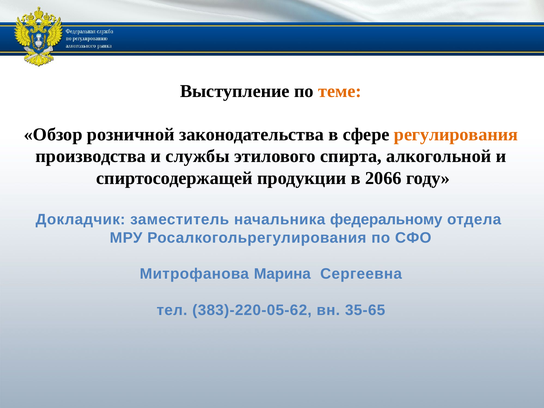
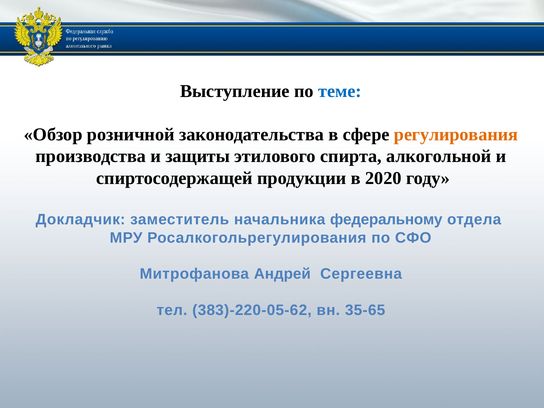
теме colour: orange -> blue
службы: службы -> защиты
2066: 2066 -> 2020
Марина: Марина -> Андрей
